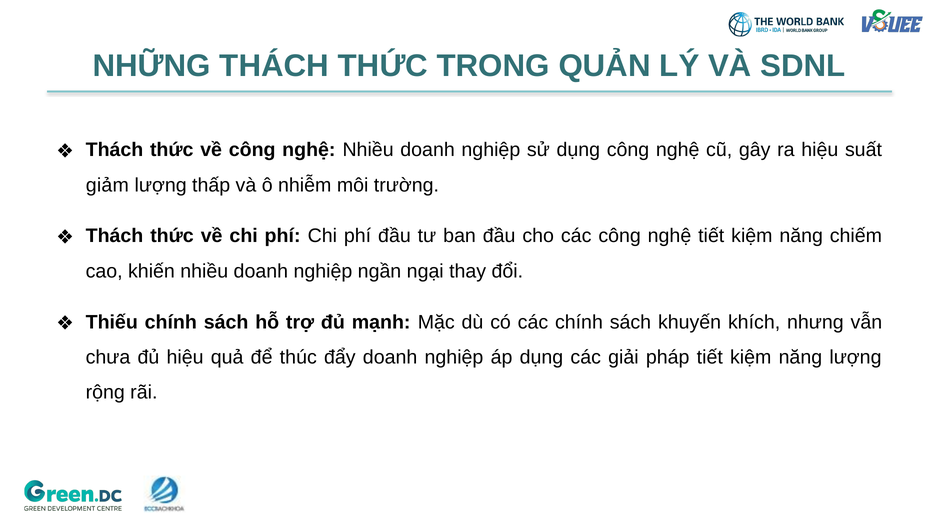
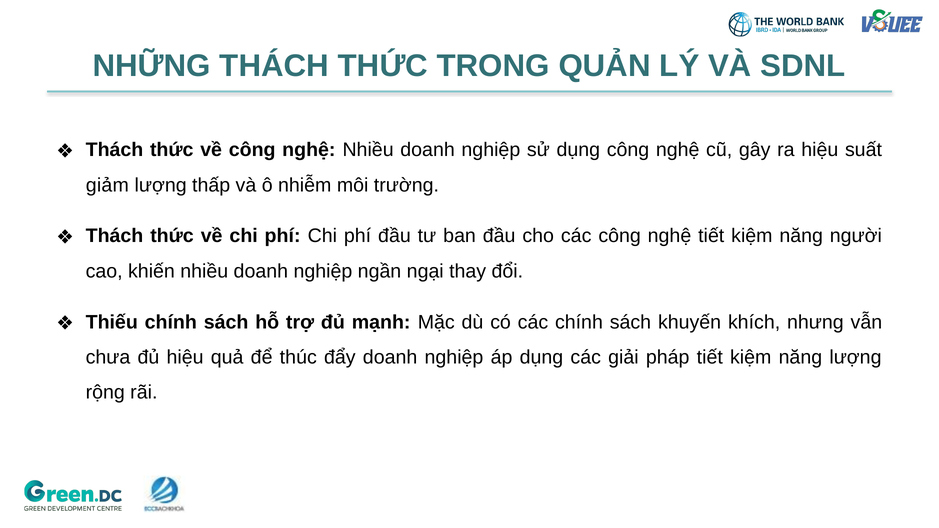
chiếm: chiếm -> người
